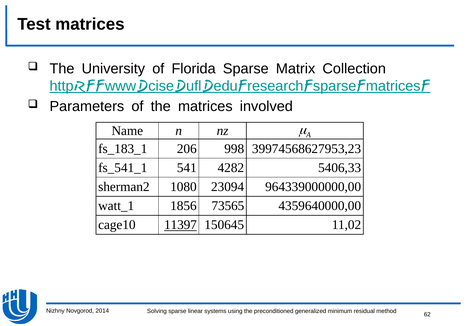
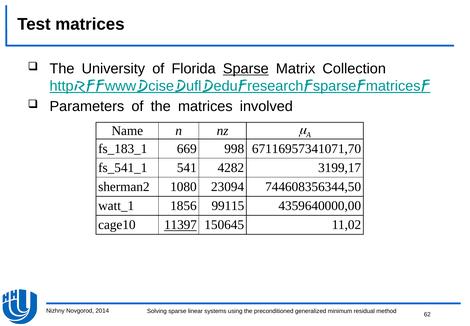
Sparse at (246, 69) underline: none -> present
206: 206 -> 669
39974568627953,23: 39974568627953,23 -> 67116957341071,70
5406,33: 5406,33 -> 3199,17
964339000000,00: 964339000000,00 -> 744608356344,50
73565: 73565 -> 99115
